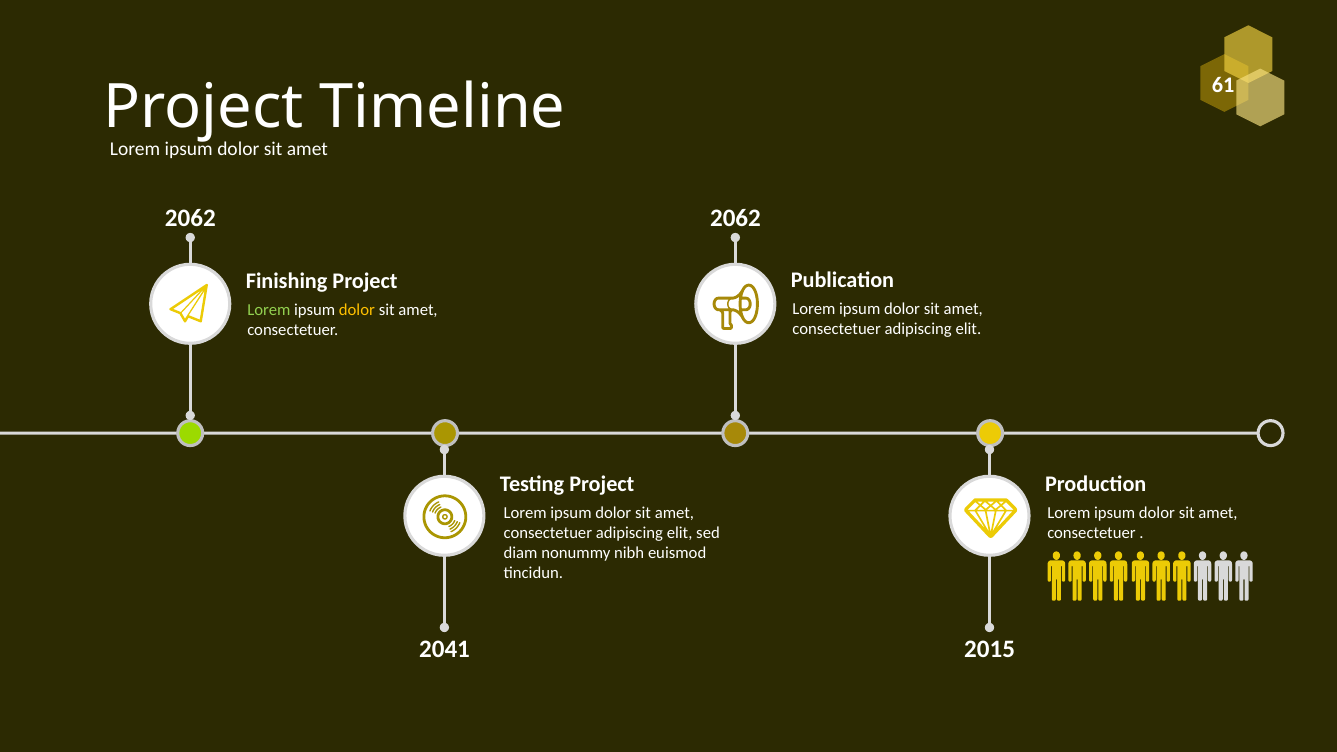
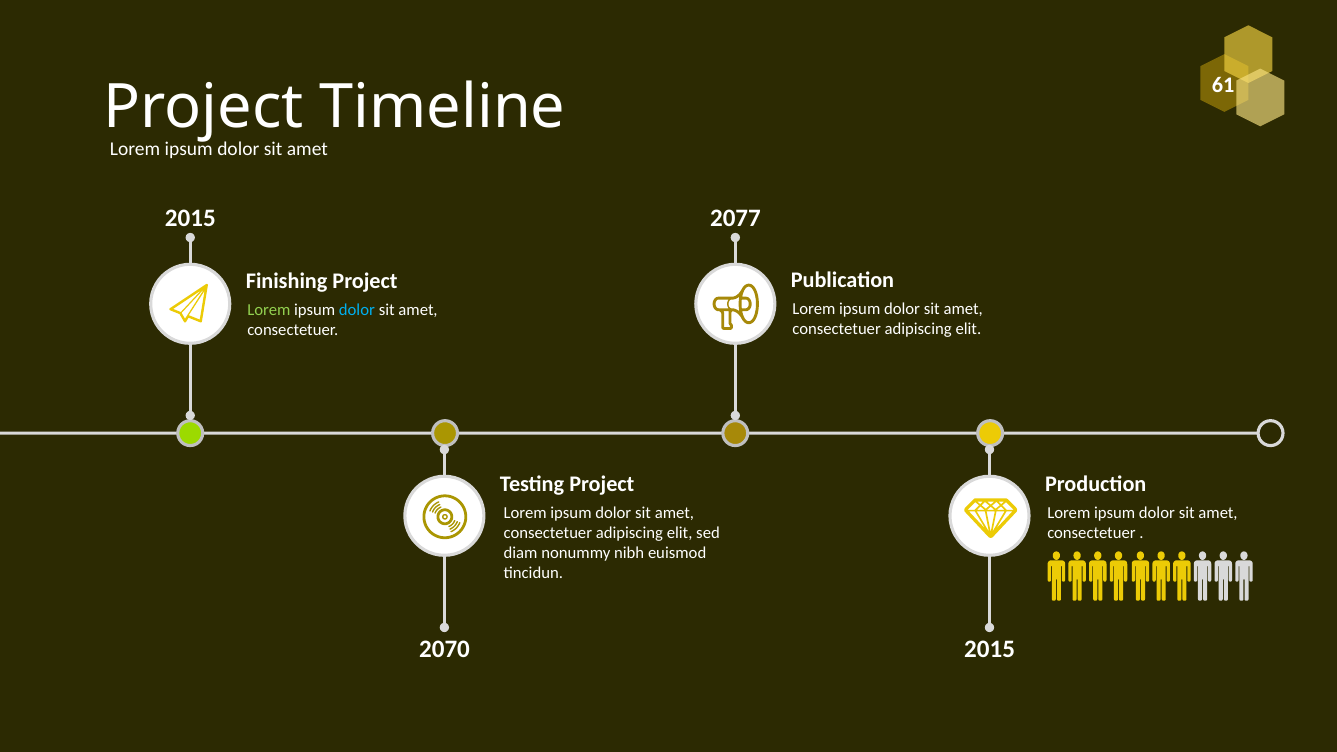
2062 at (190, 218): 2062 -> 2015
2062 at (735, 218): 2062 -> 2077
dolor at (357, 310) colour: yellow -> light blue
2041: 2041 -> 2070
